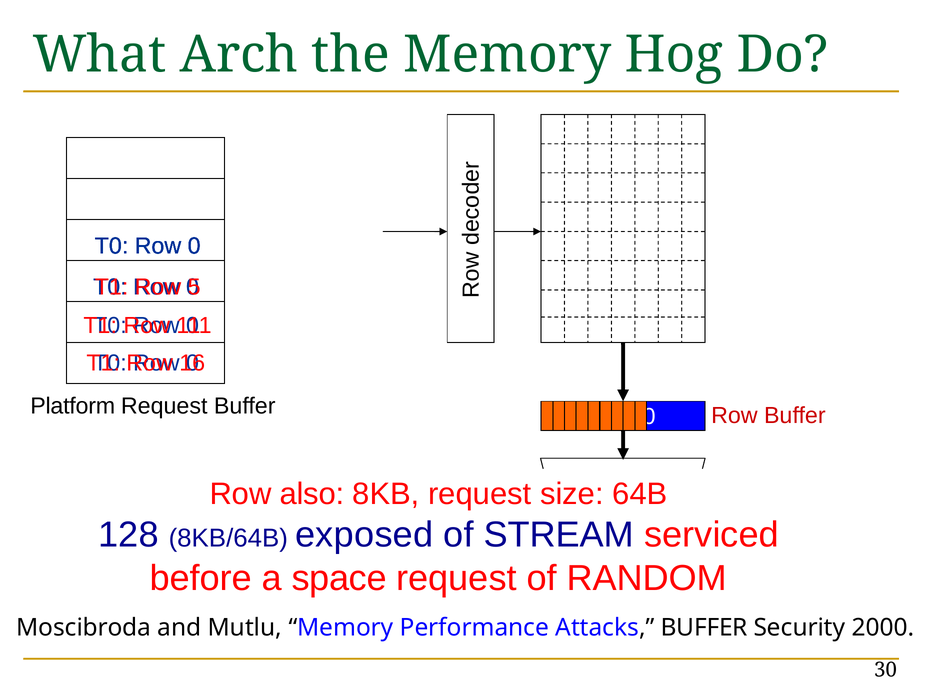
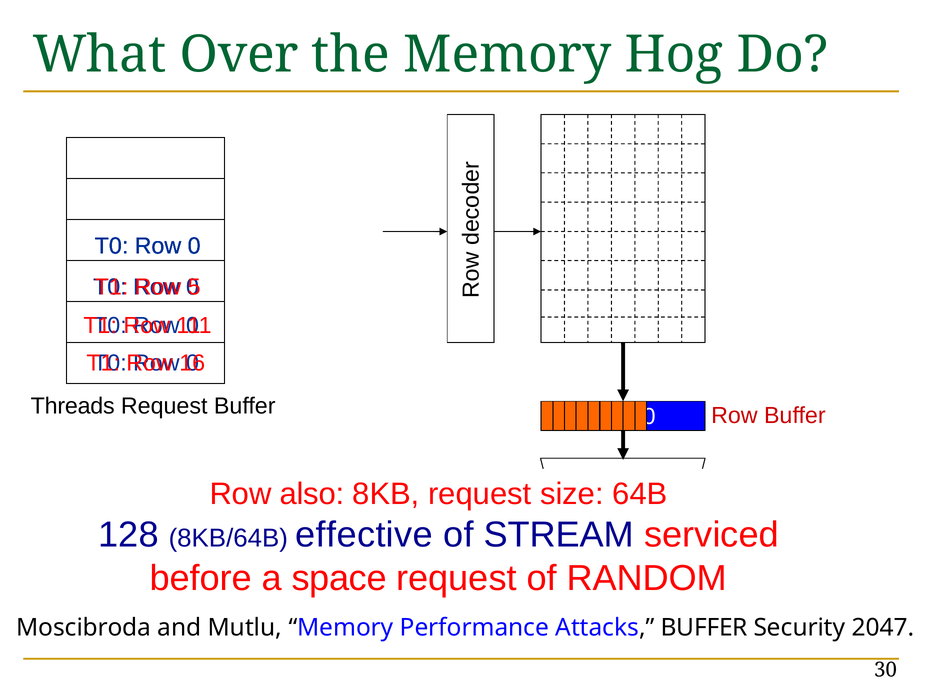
Arch: Arch -> Over
Platform: Platform -> Threads
exposed: exposed -> effective
2000: 2000 -> 2047
